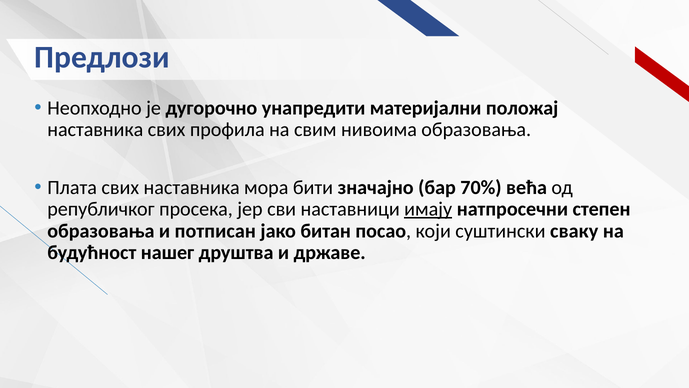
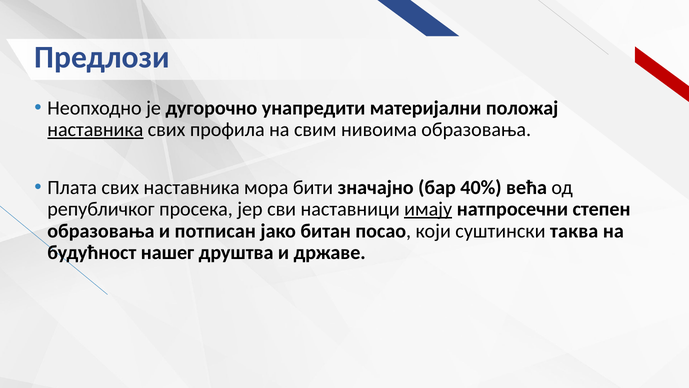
наставника at (95, 129) underline: none -> present
70%: 70% -> 40%
сваку: сваку -> таква
